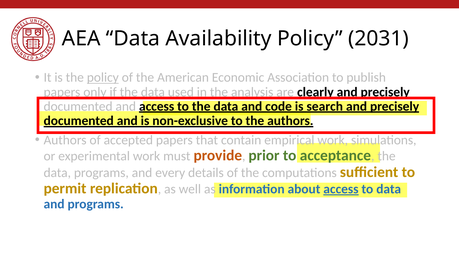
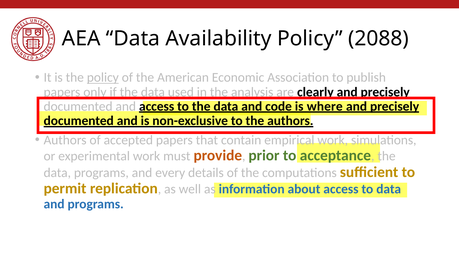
2031: 2031 -> 2088
search: search -> where
access at (341, 189) underline: present -> none
